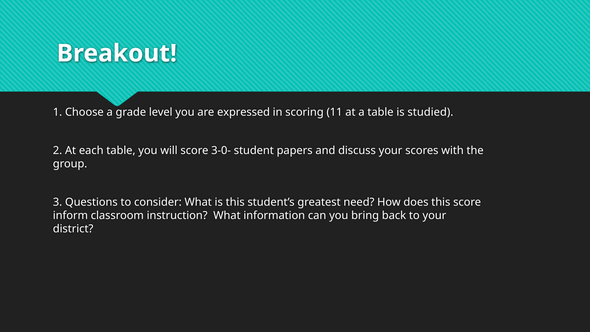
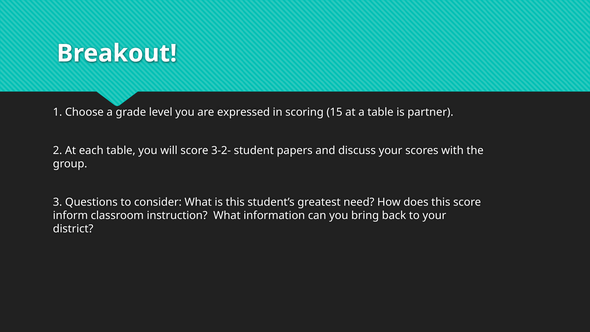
11: 11 -> 15
studied: studied -> partner
3-0-: 3-0- -> 3-2-
